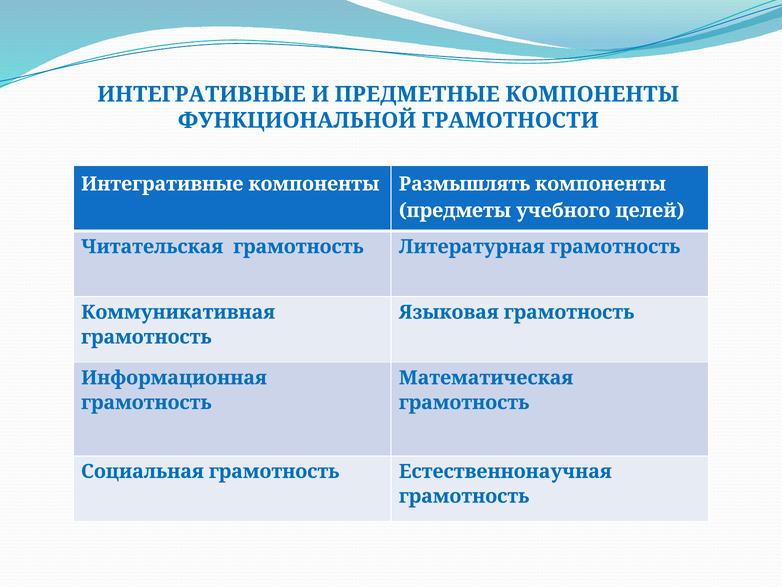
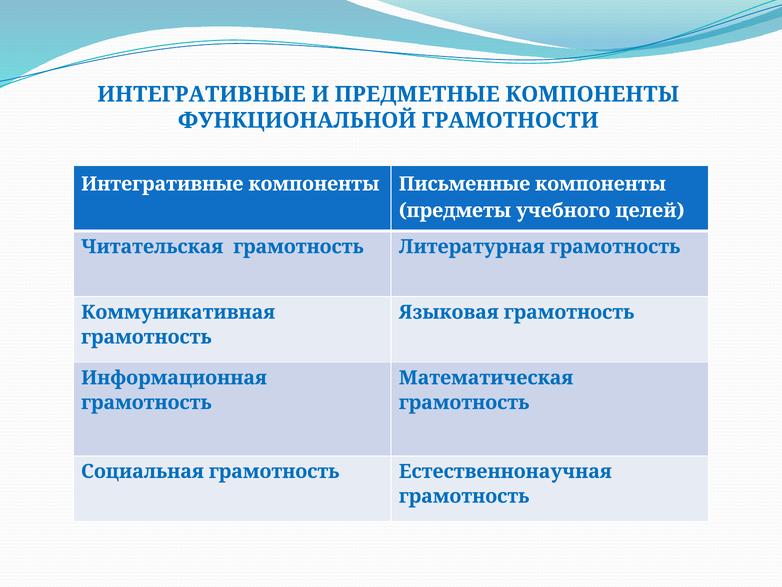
Размышлять: Размышлять -> Письменные
